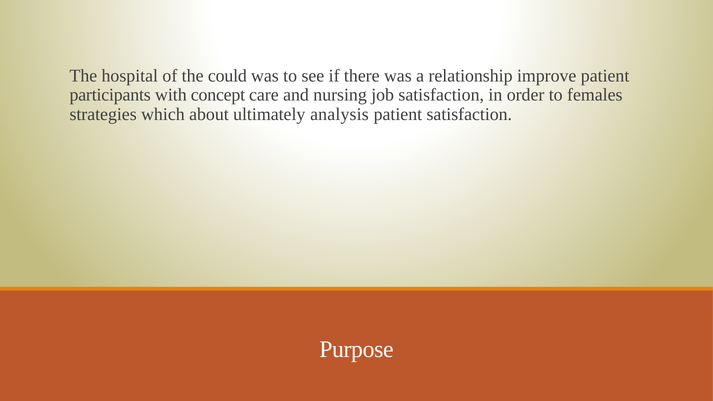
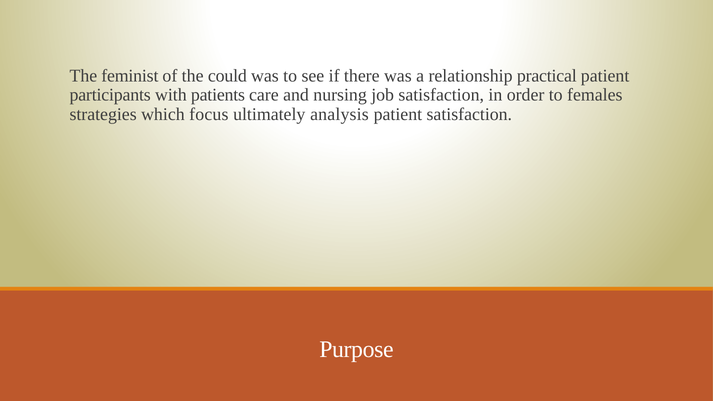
hospital: hospital -> feminist
improve: improve -> practical
concept: concept -> patients
about: about -> focus
